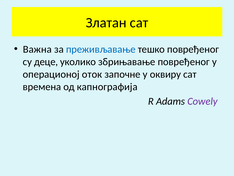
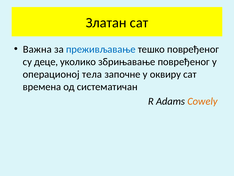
оток: оток -> тела
капнографија: капнографија -> систематичан
Cowely colour: purple -> orange
